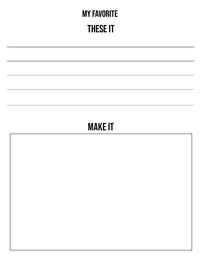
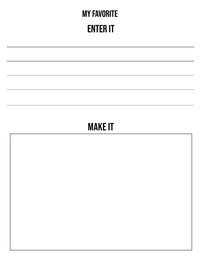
These: These -> Enter
